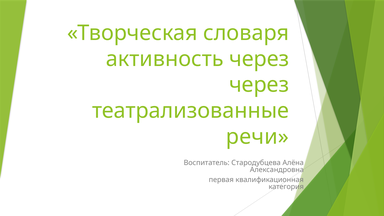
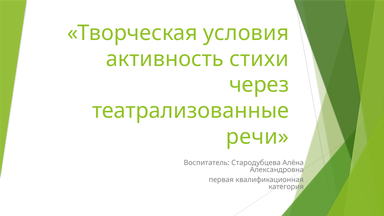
словаря: словаря -> условия
активность через: через -> стихи
